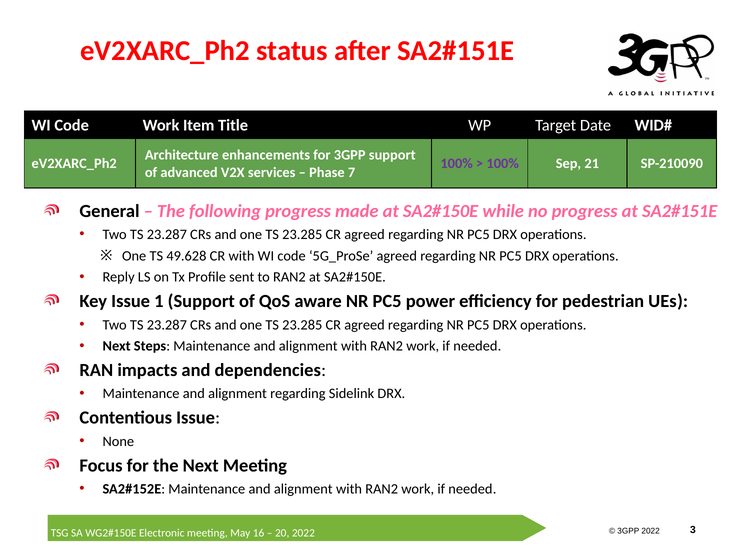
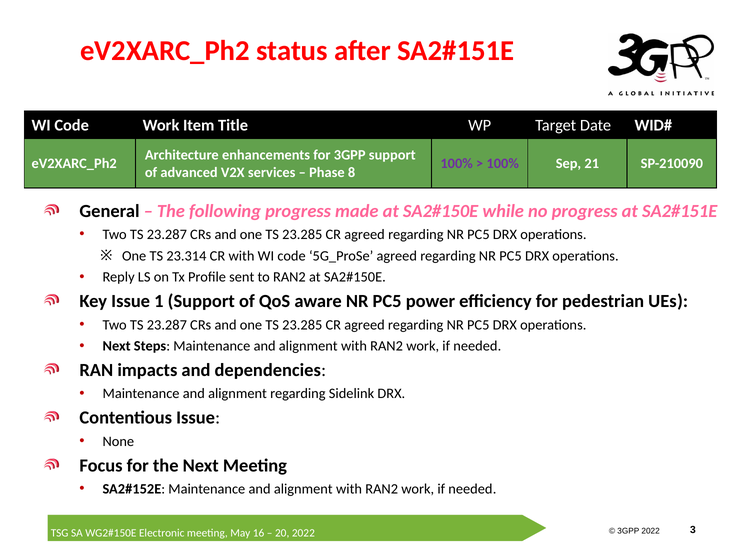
7: 7 -> 8
49.628: 49.628 -> 23.314
